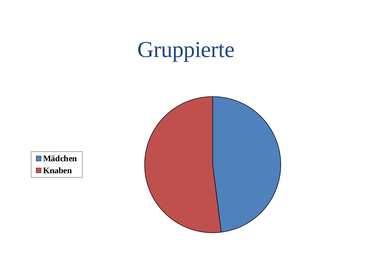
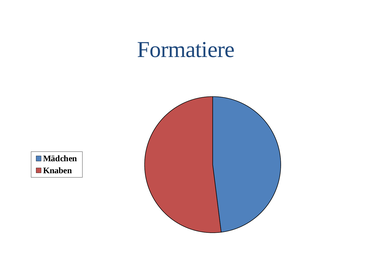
Gruppierte: Gruppierte -> Formatiere
